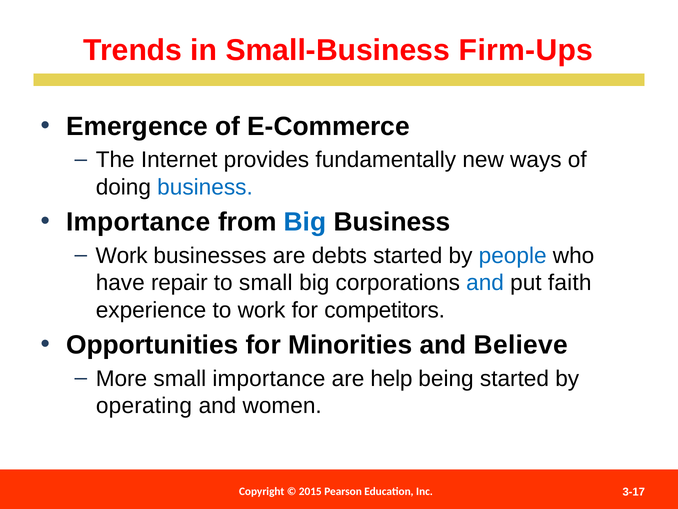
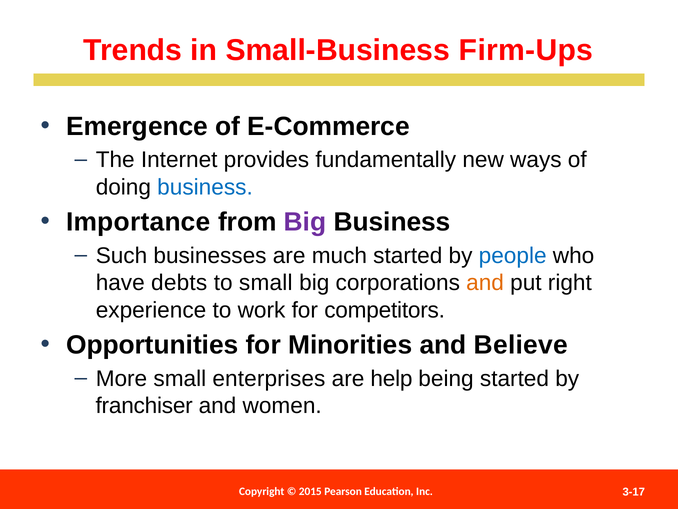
Big at (305, 222) colour: blue -> purple
Work at (122, 256): Work -> Such
debts: debts -> much
repair: repair -> debts
and at (485, 283) colour: blue -> orange
faith: faith -> right
small importance: importance -> enterprises
operating: operating -> franchiser
